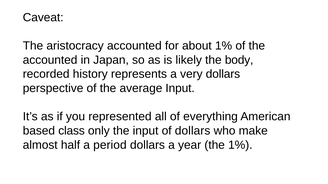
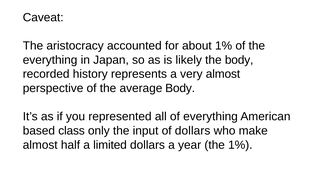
accounted at (50, 60): accounted -> everything
very dollars: dollars -> almost
average Input: Input -> Body
period: period -> limited
